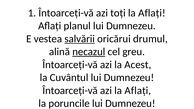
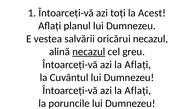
toți la Aflați: Aflați -> Acest
salvării underline: present -> none
oricărui drumul: drumul -> necazul
Acest at (138, 65): Acest -> Aflați
